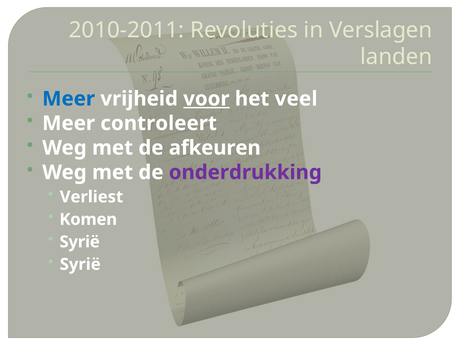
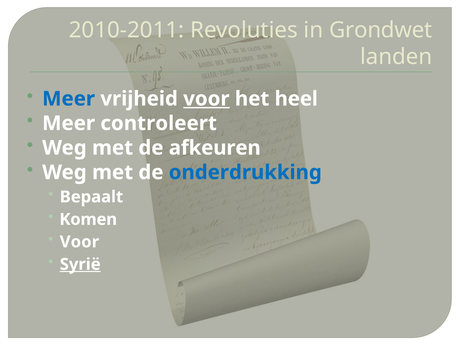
Verslagen: Verslagen -> Grondwet
veel: veel -> heel
onderdrukking colour: purple -> blue
Verliest: Verliest -> Bepaalt
Syrië at (80, 242): Syrië -> Voor
Syrië at (80, 264) underline: none -> present
